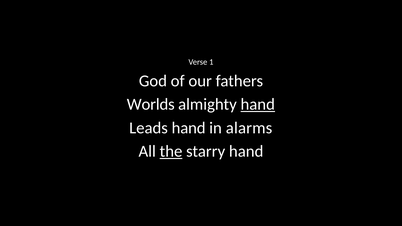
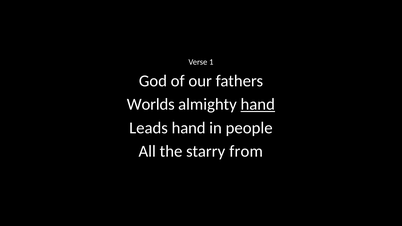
alarms: alarms -> people
the underline: present -> none
starry hand: hand -> from
